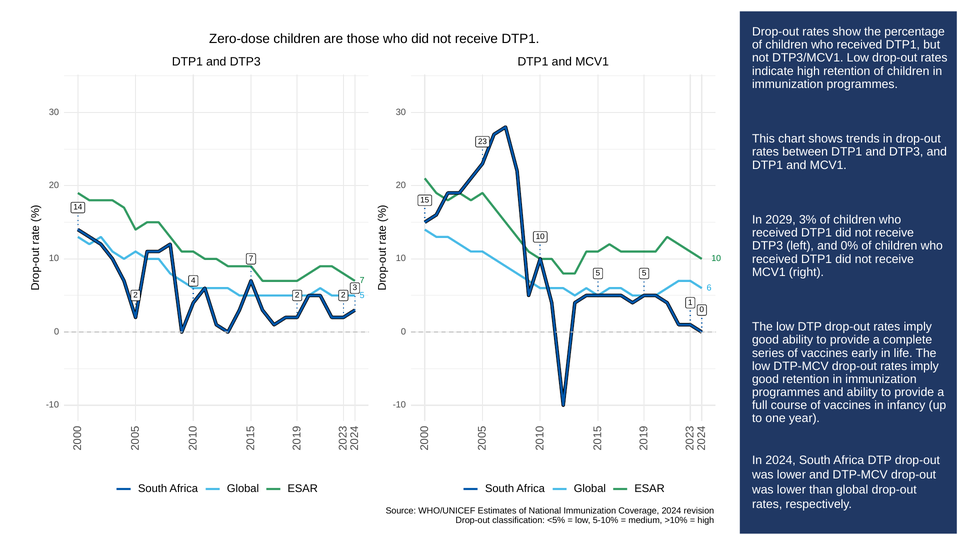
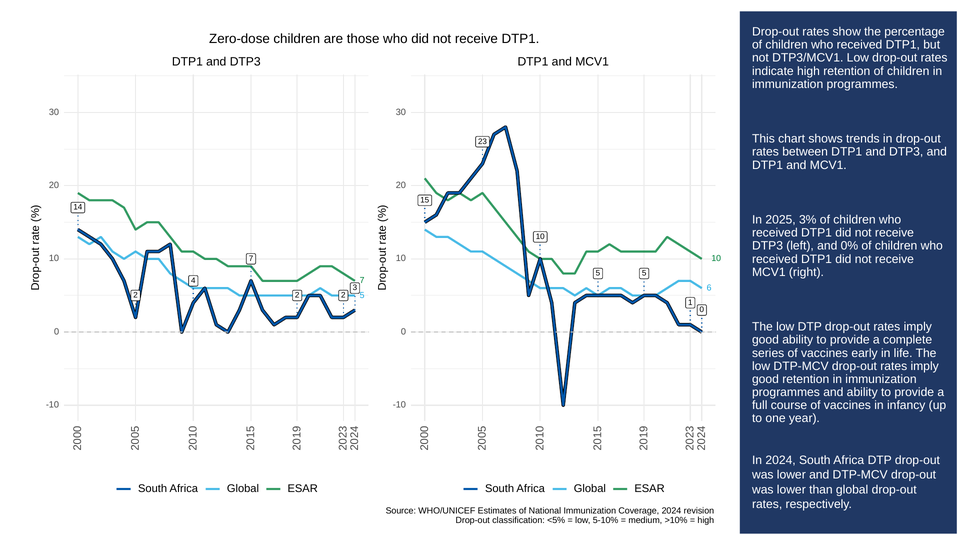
2029: 2029 -> 2025
